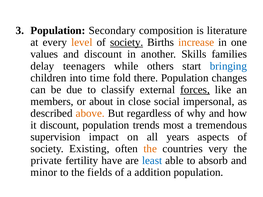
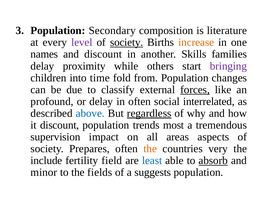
level colour: orange -> purple
values: values -> names
teenagers: teenagers -> proximity
bringing colour: blue -> purple
there: there -> from
members: members -> profound
or about: about -> delay
in close: close -> often
impersonal: impersonal -> interrelated
above colour: orange -> blue
regardless underline: none -> present
years: years -> areas
Existing: Existing -> Prepares
private: private -> include
have: have -> field
absorb underline: none -> present
addition: addition -> suggests
